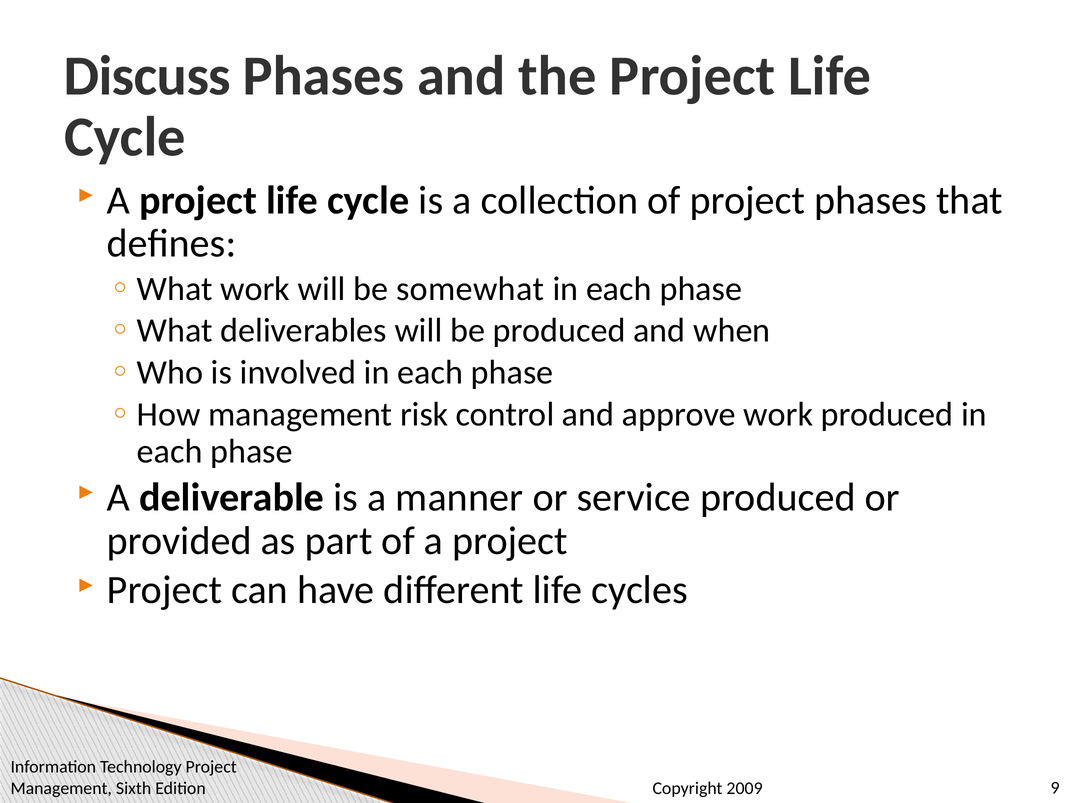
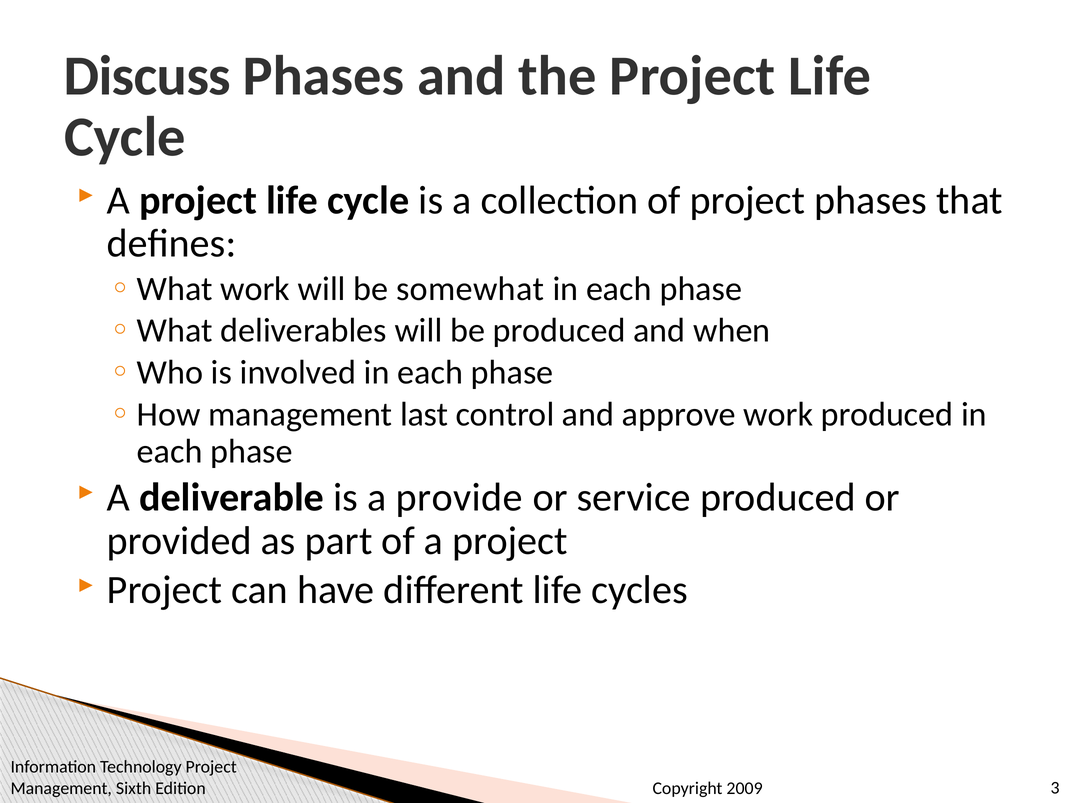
risk: risk -> last
manner: manner -> provide
9: 9 -> 3
